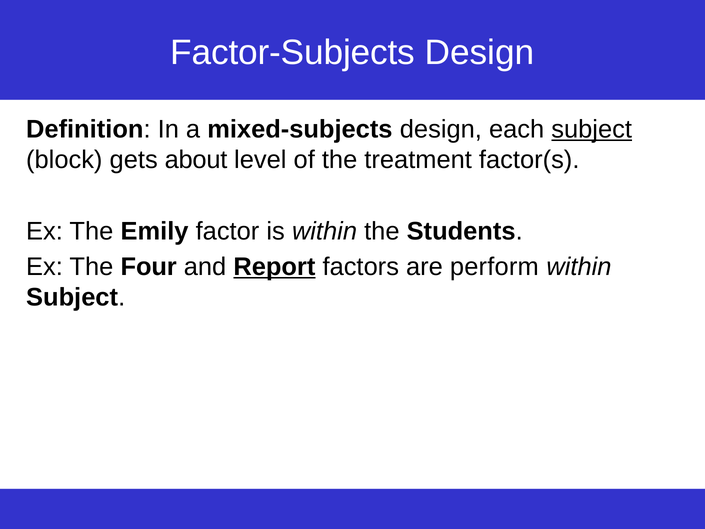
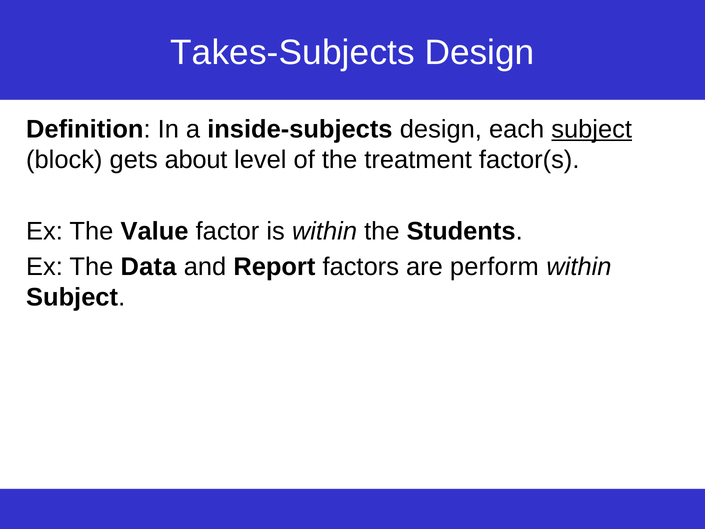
Factor-Subjects: Factor-Subjects -> Takes-Subjects
mixed-subjects: mixed-subjects -> inside-subjects
Emily: Emily -> Value
Four: Four -> Data
Report underline: present -> none
